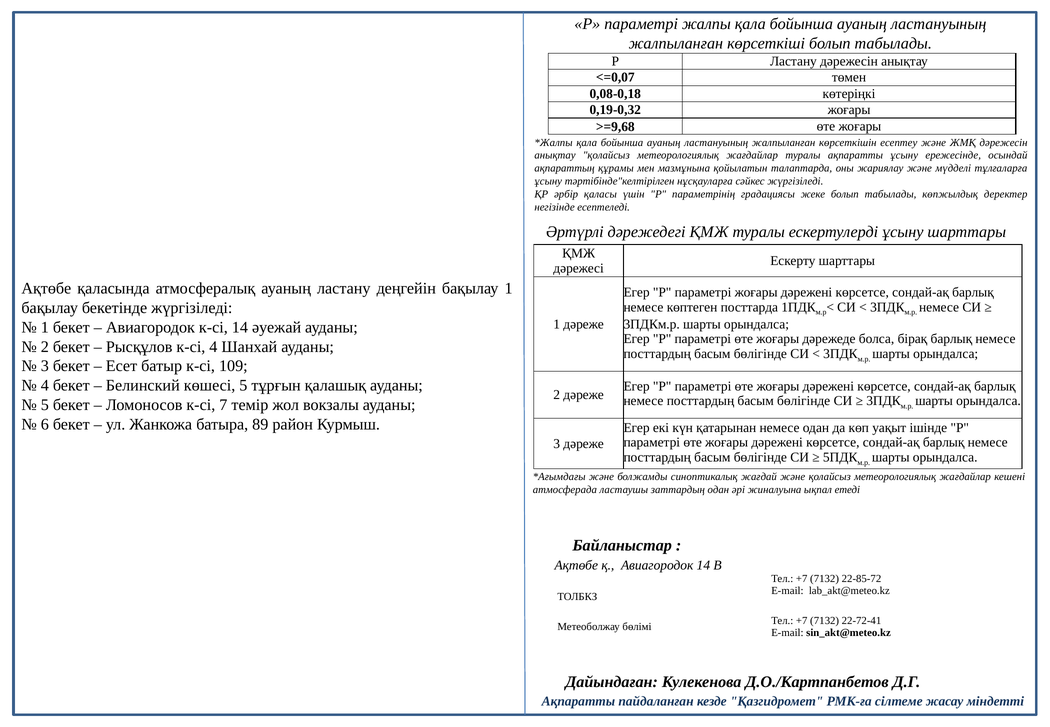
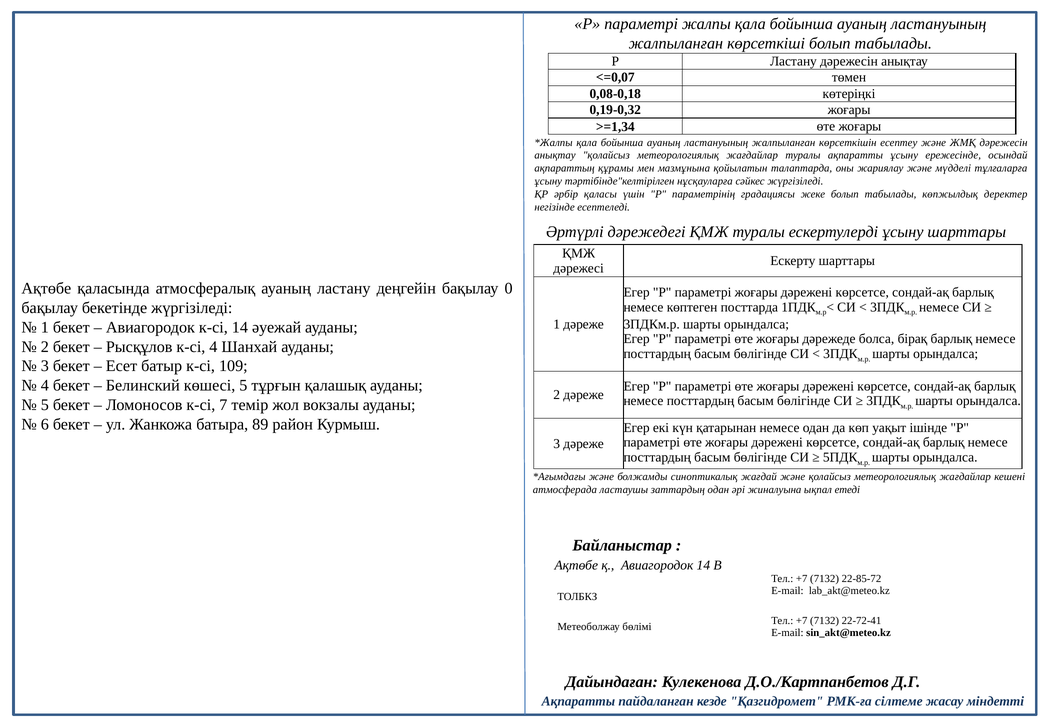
>=9,68: >=9,68 -> >=1,34
бақылау 1: 1 -> 0
